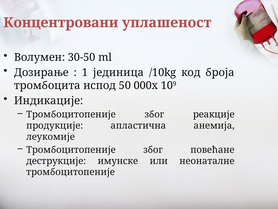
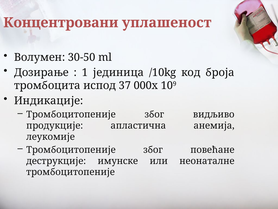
50: 50 -> 37
реакције: реакције -> видљиво
